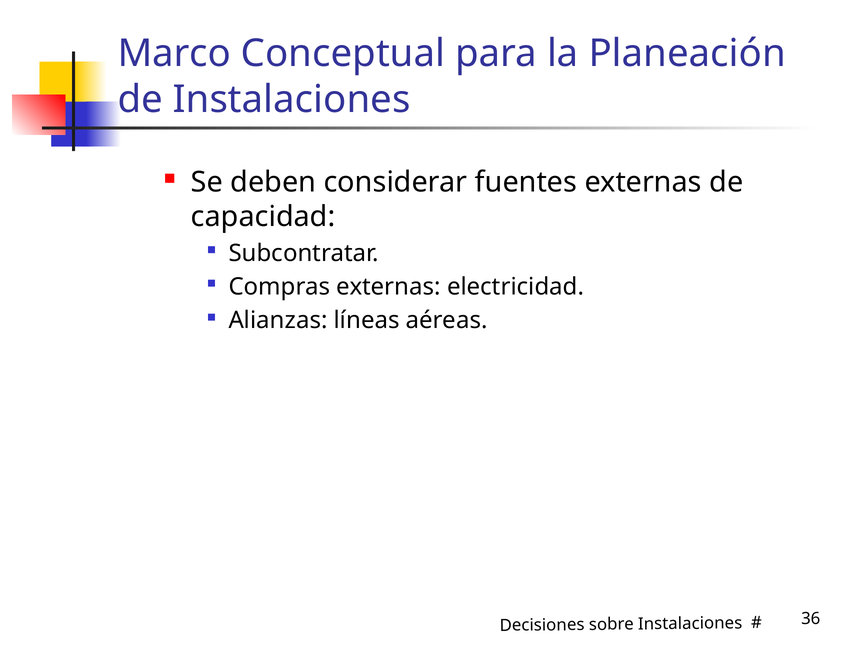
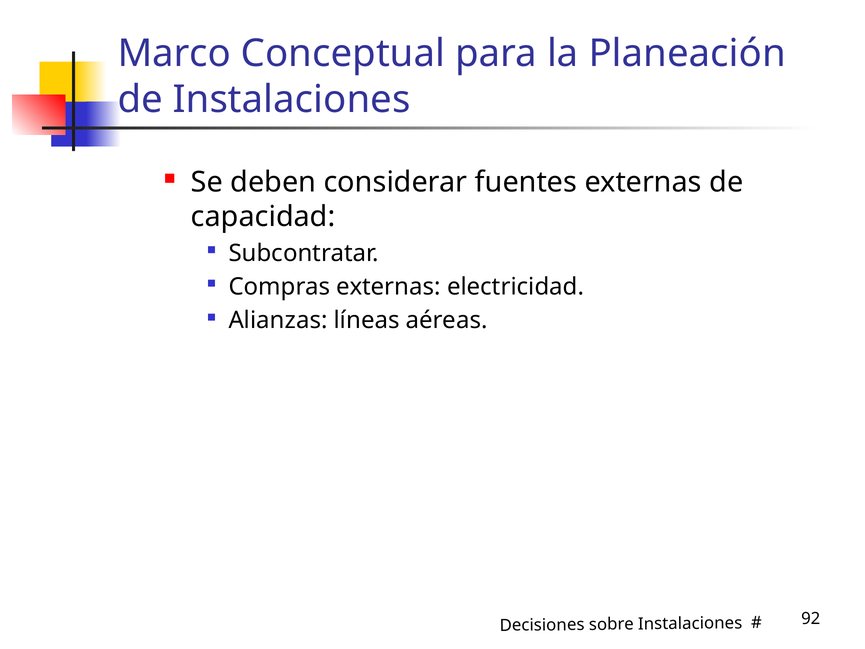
36: 36 -> 92
